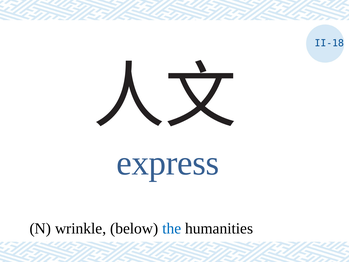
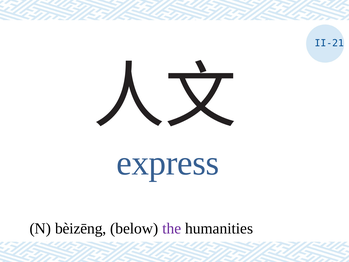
II-18: II-18 -> II-21
wrinkle: wrinkle -> bèizēng
the colour: blue -> purple
